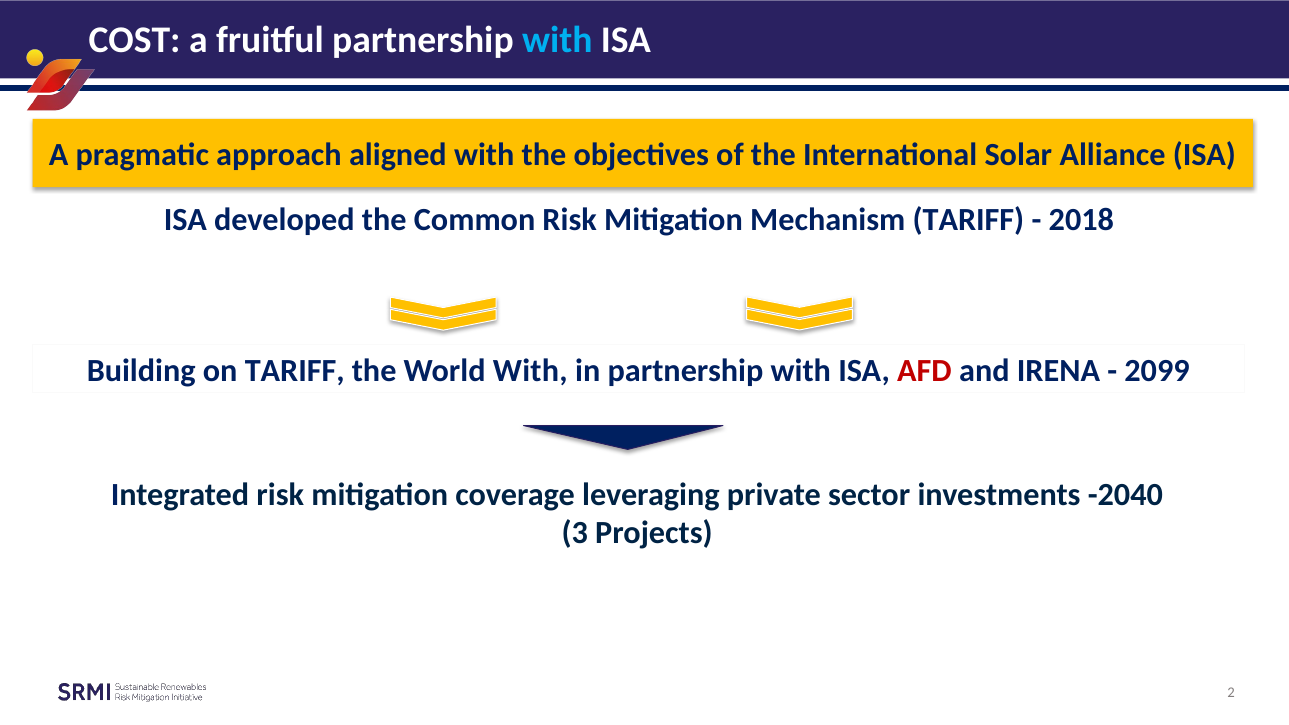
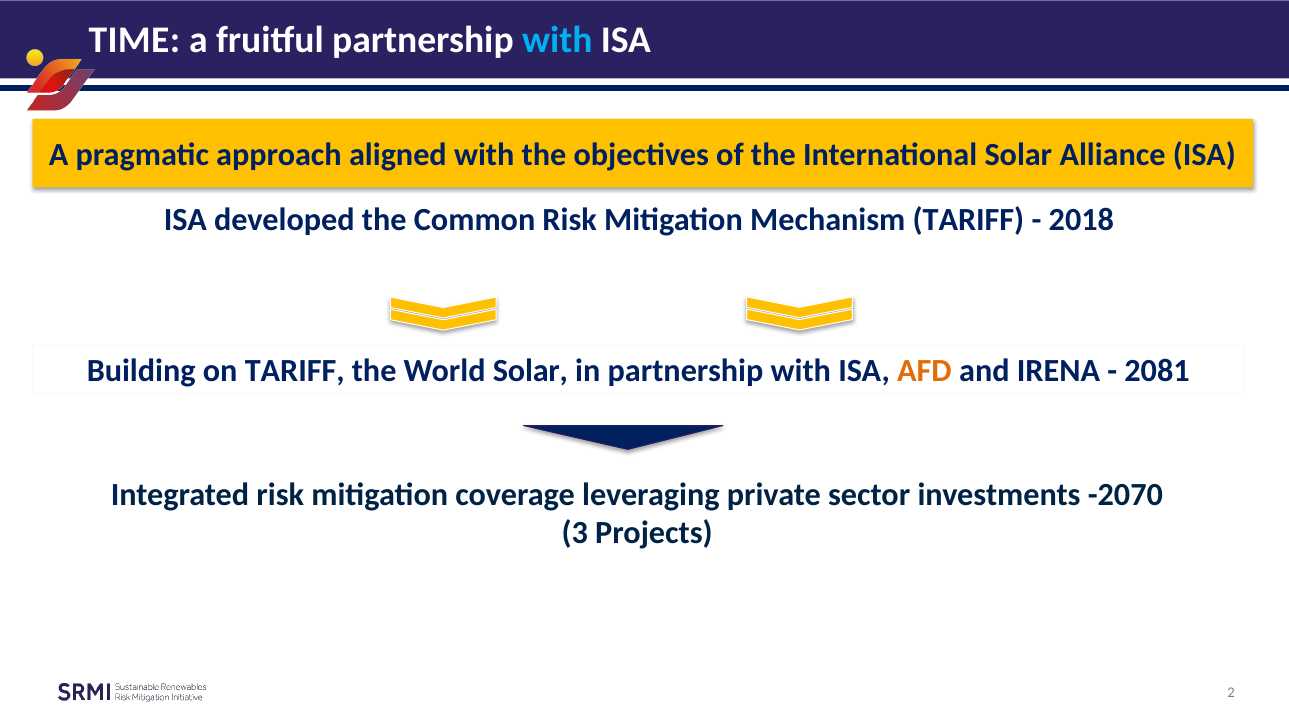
COST: COST -> TIME
World With: With -> Solar
AFD colour: red -> orange
2099: 2099 -> 2081
-2040: -2040 -> -2070
